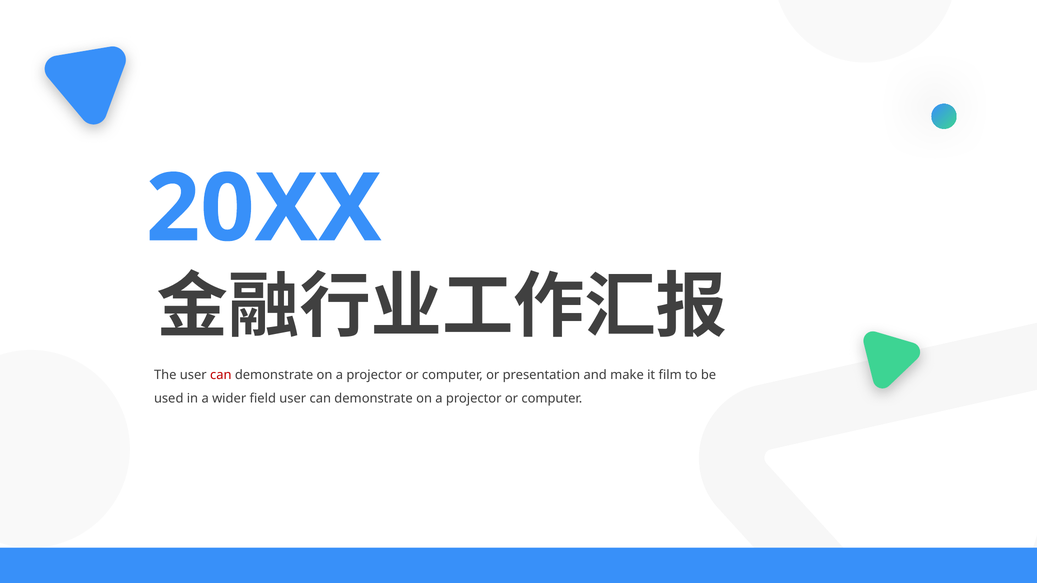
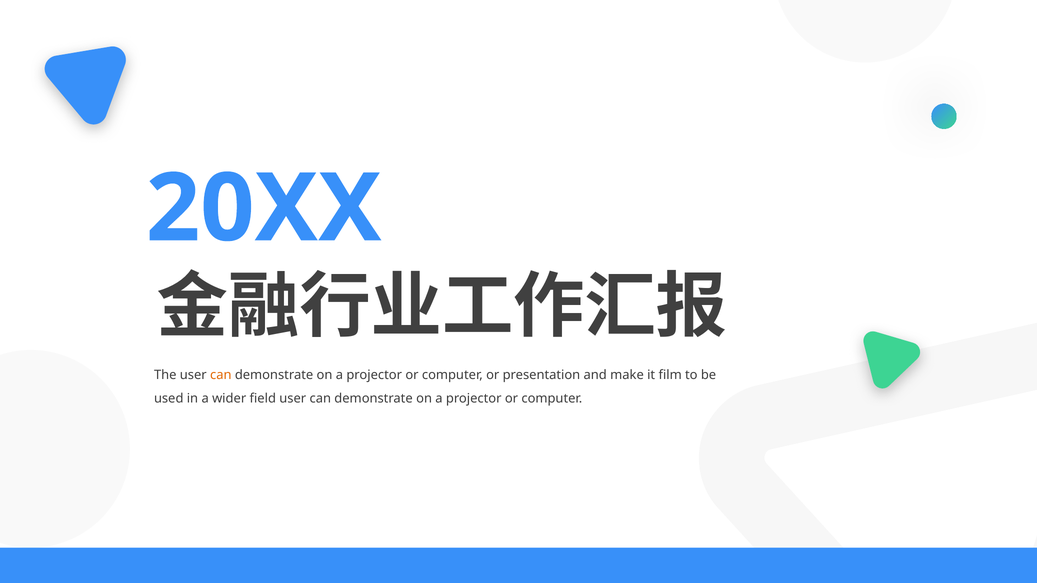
can at (221, 375) colour: red -> orange
